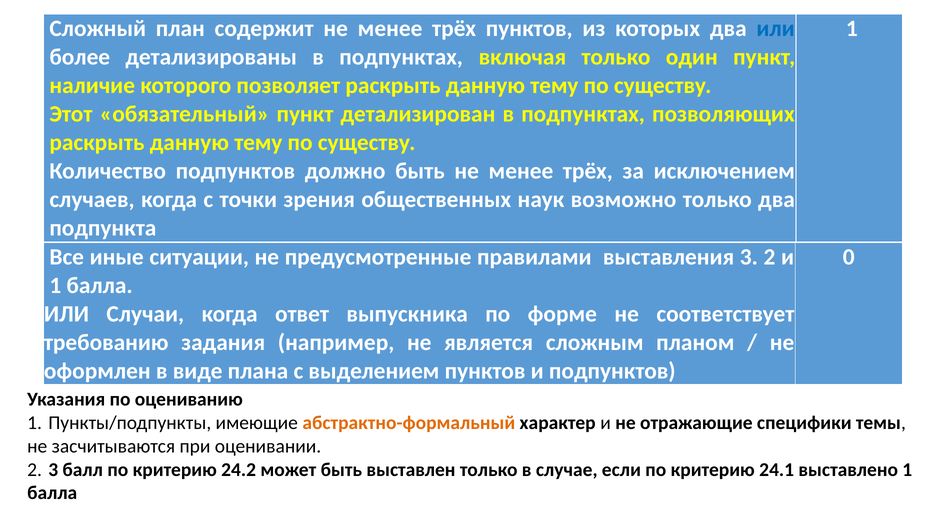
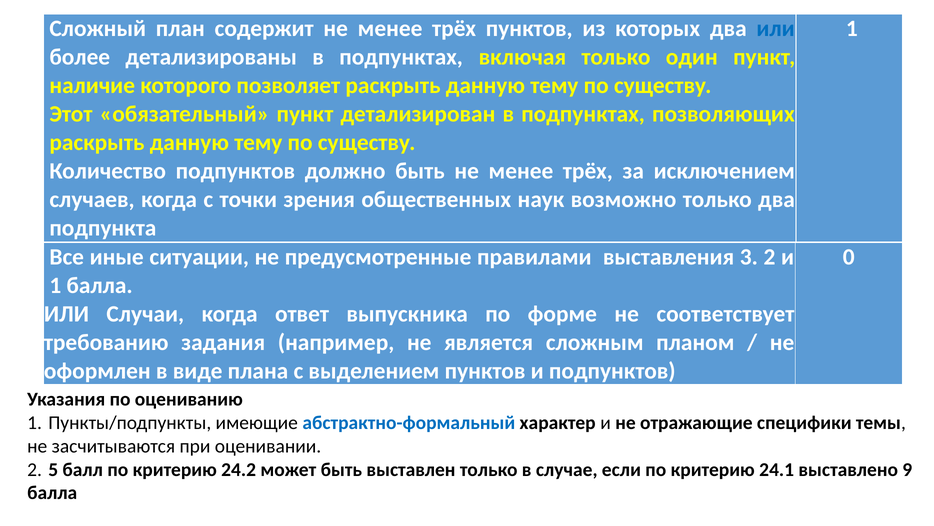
абстрактно-формальный colour: orange -> blue
2 3: 3 -> 5
выставлено 1: 1 -> 9
